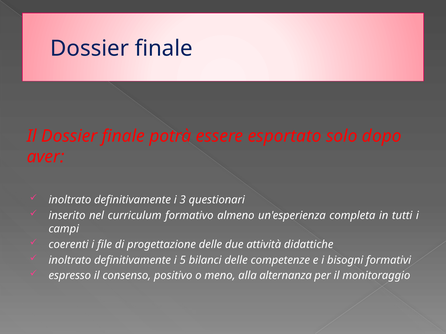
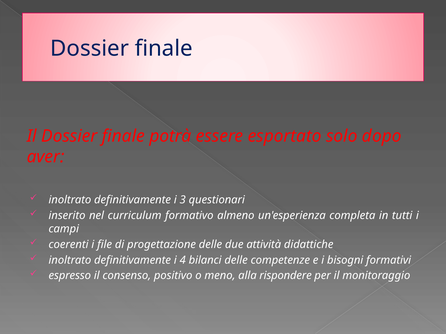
5: 5 -> 4
alternanza: alternanza -> rispondere
